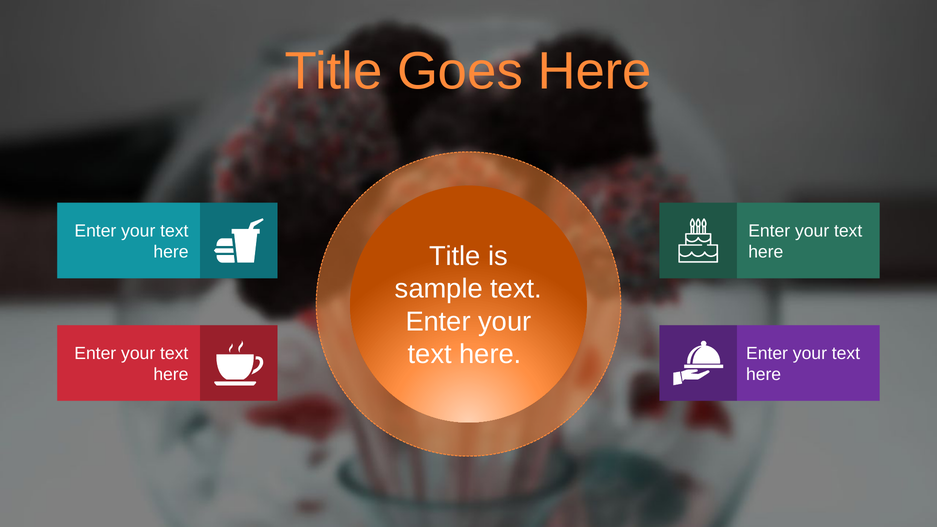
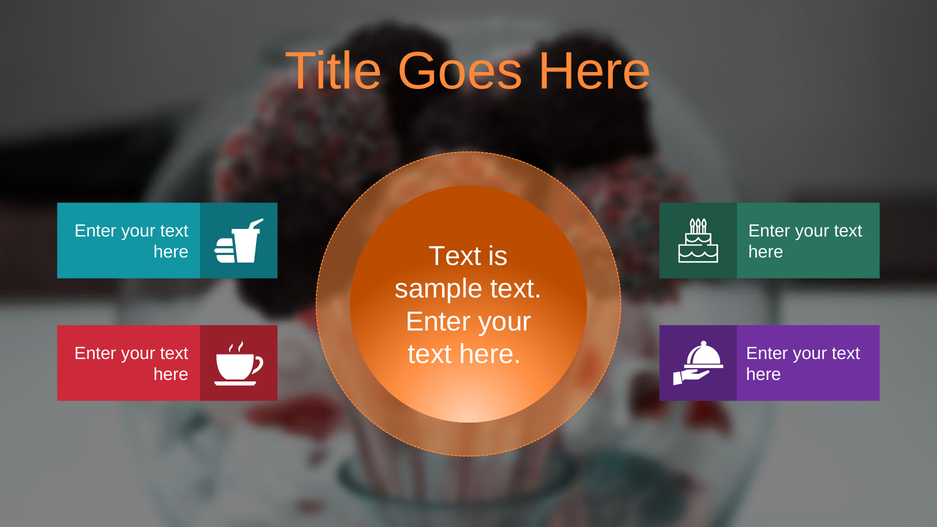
Title at (455, 256): Title -> Text
